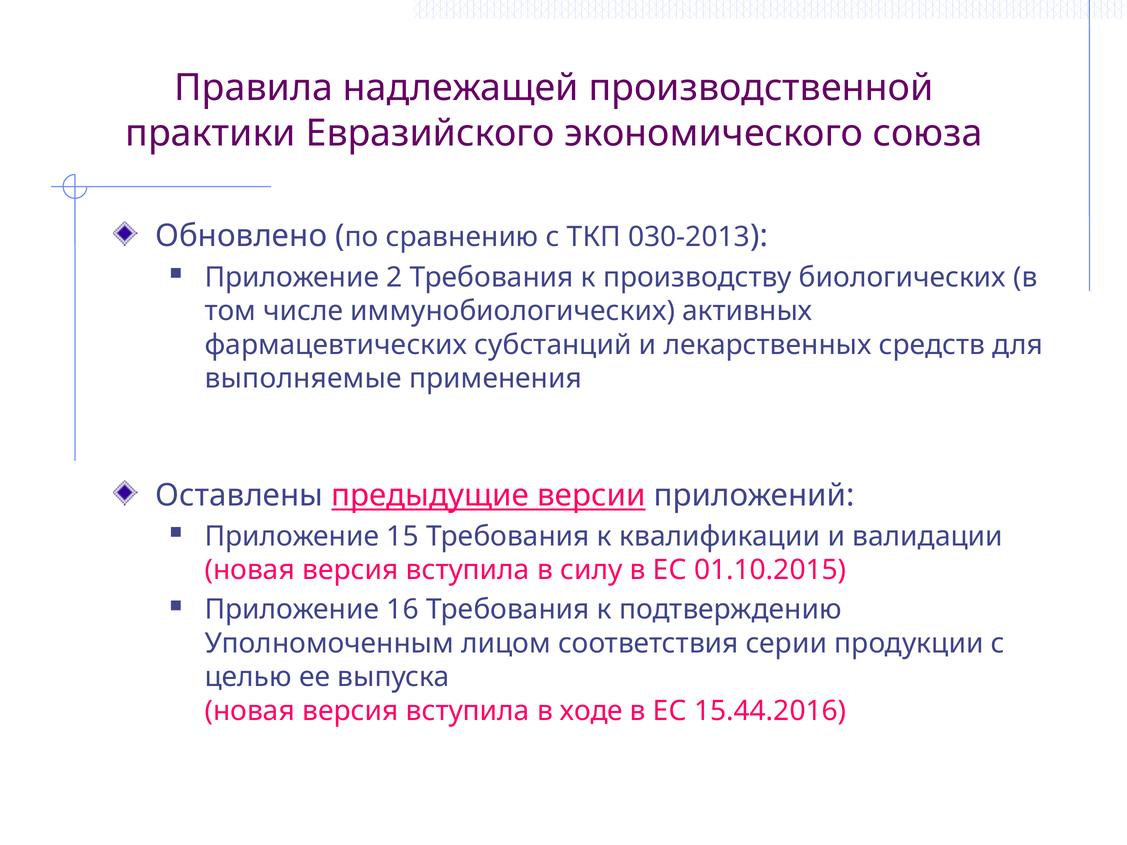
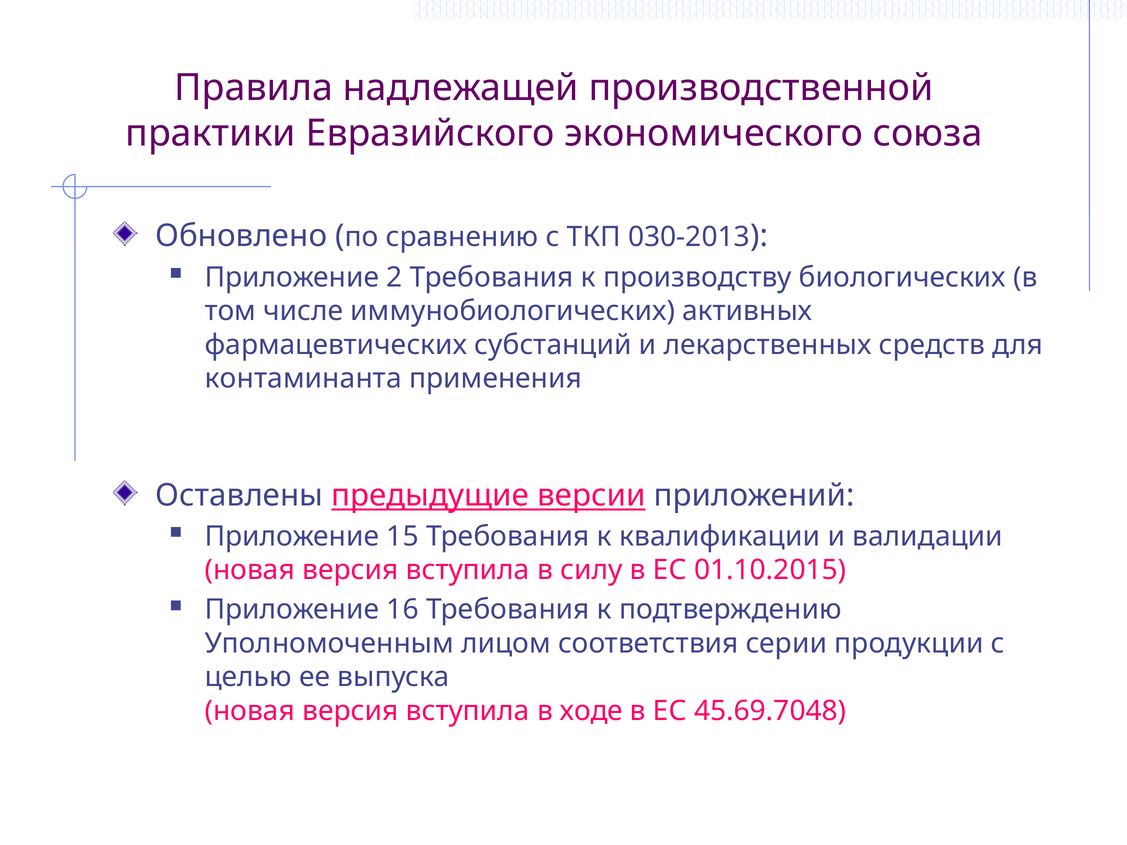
выполняемые: выполняемые -> контаминанта
15.44.2016: 15.44.2016 -> 45.69.7048
